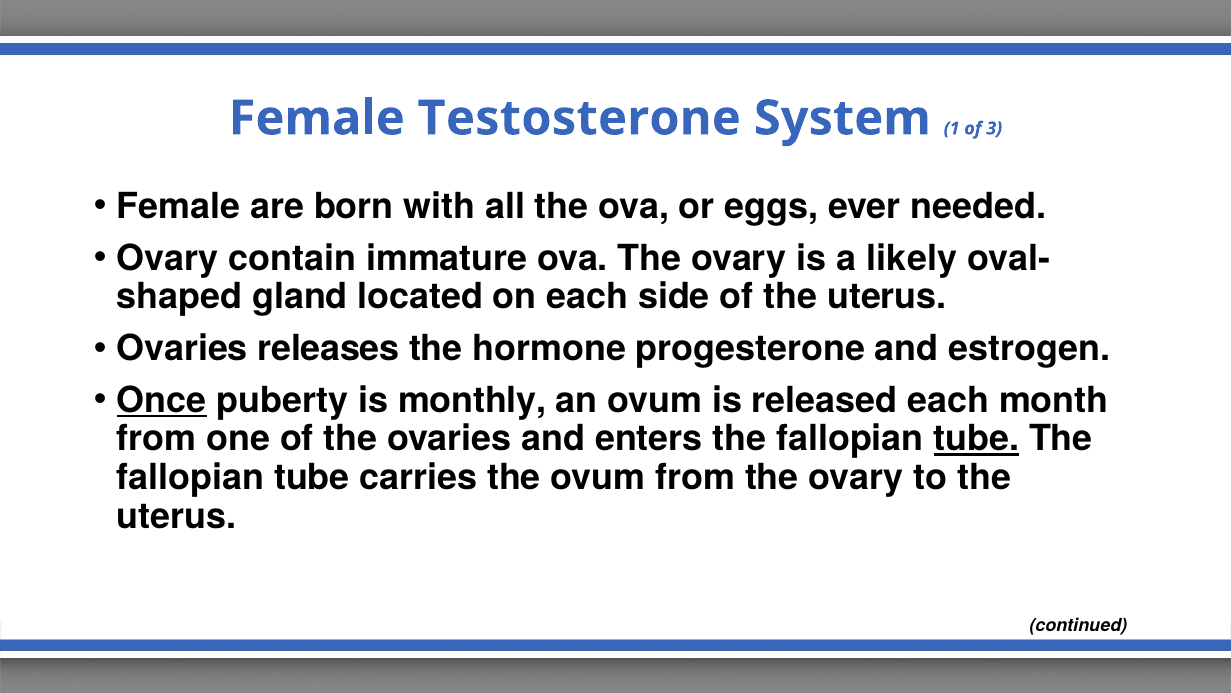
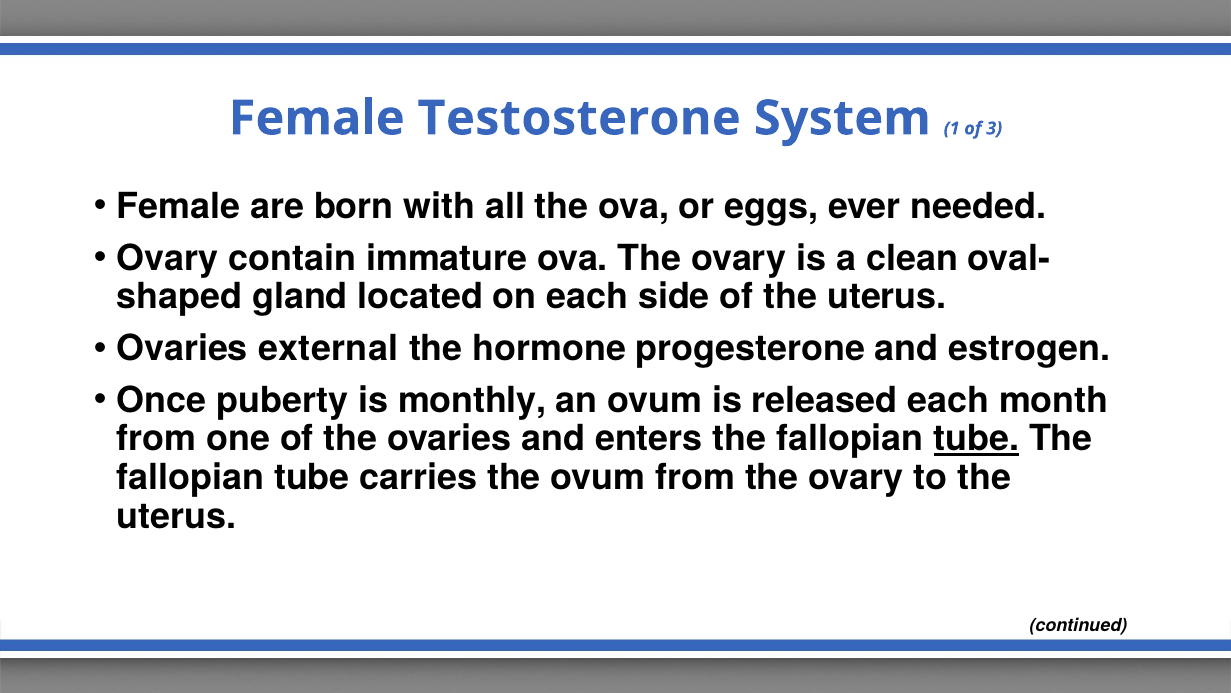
likely: likely -> clean
releases: releases -> external
Once underline: present -> none
